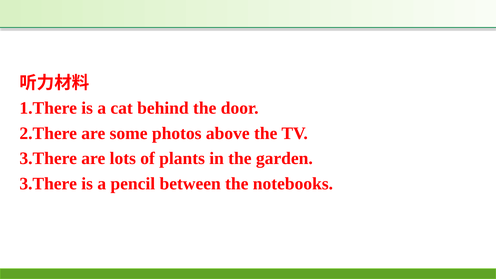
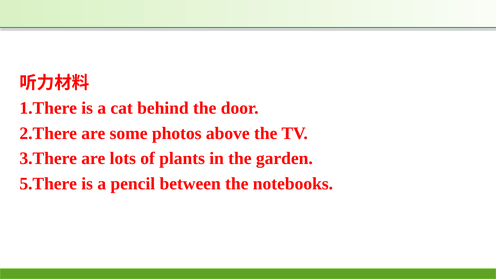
3.There at (48, 184): 3.There -> 5.There
